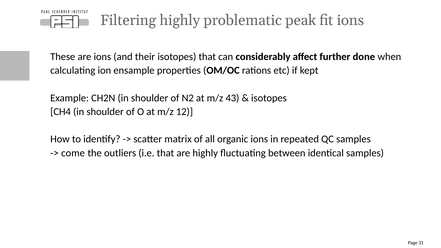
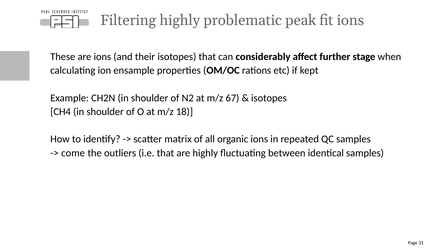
done: done -> stage
43: 43 -> 67
12: 12 -> 18
